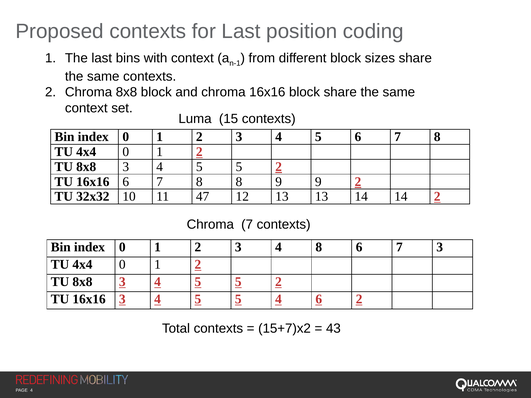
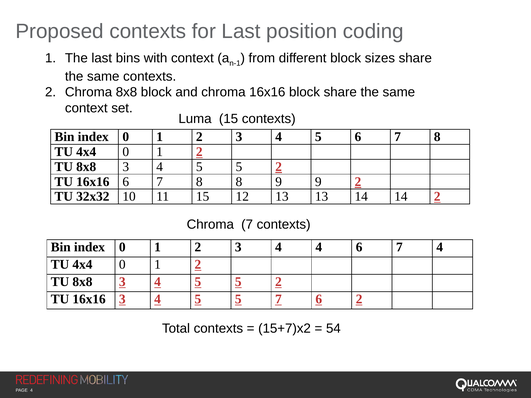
11 47: 47 -> 15
4 8: 8 -> 4
7 3: 3 -> 4
5 4: 4 -> 7
43: 43 -> 54
